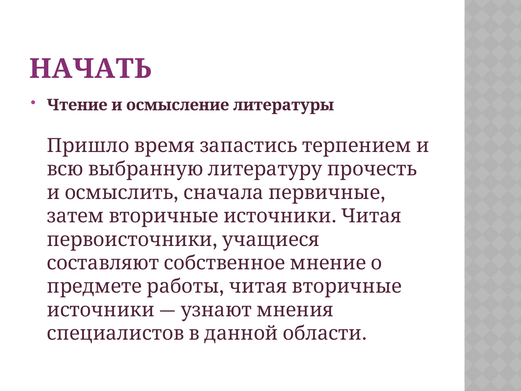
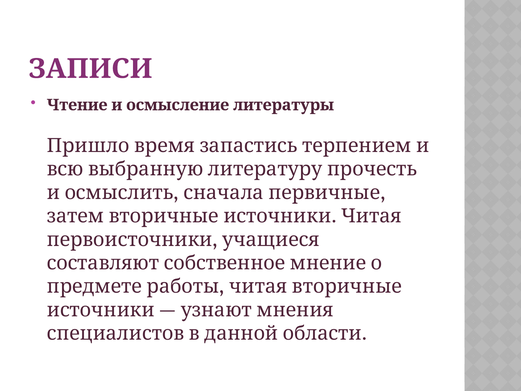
НАЧАТЬ: НАЧАТЬ -> ЗАПИСИ
